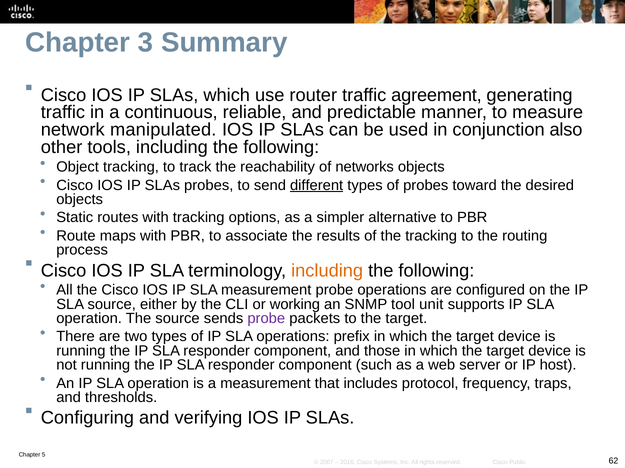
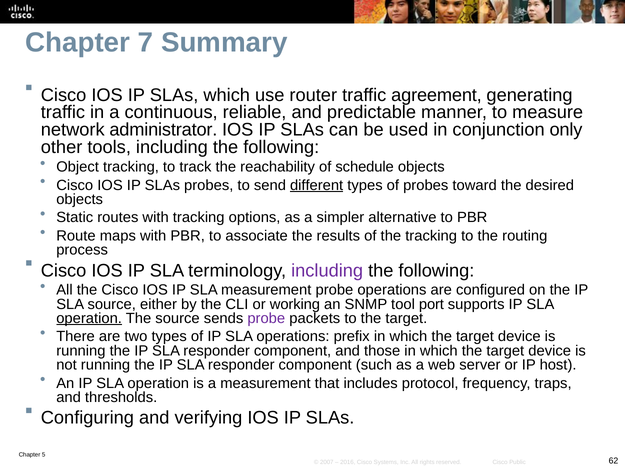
3: 3 -> 7
manipulated: manipulated -> administrator
also: also -> only
networks: networks -> schedule
including at (327, 271) colour: orange -> purple
unit: unit -> port
operation at (89, 319) underline: none -> present
